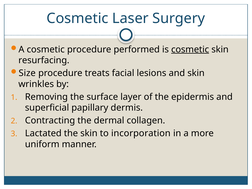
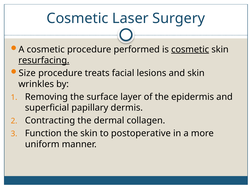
resurfacing underline: none -> present
Lactated: Lactated -> Function
incorporation: incorporation -> postoperative
